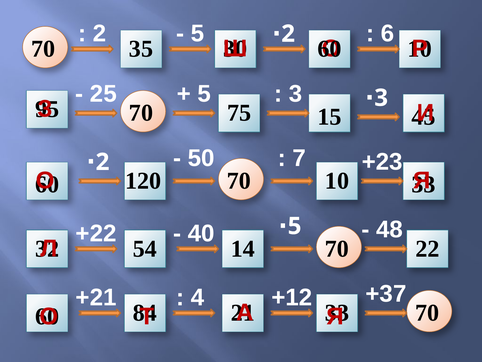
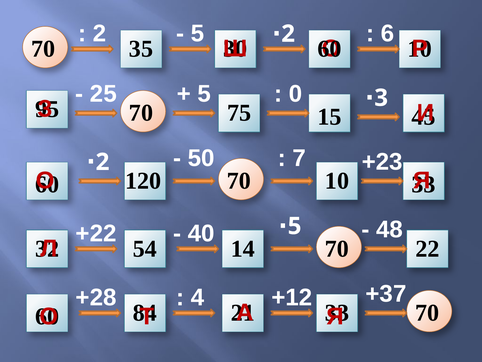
3 at (295, 94): 3 -> 0
+21: +21 -> +28
